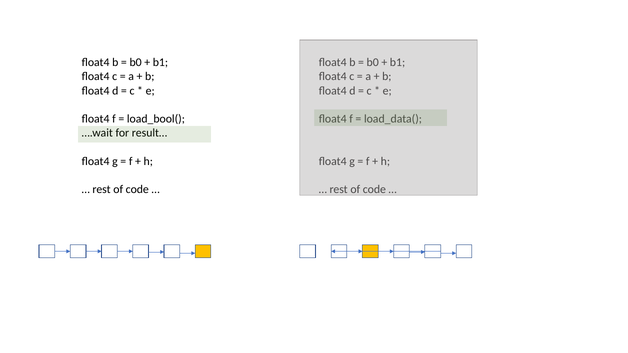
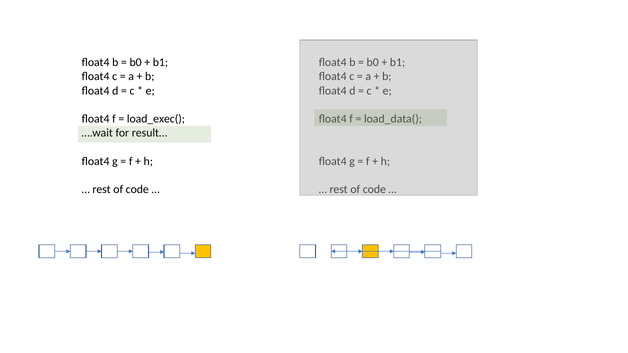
load_bool(: load_bool( -> load_exec(
